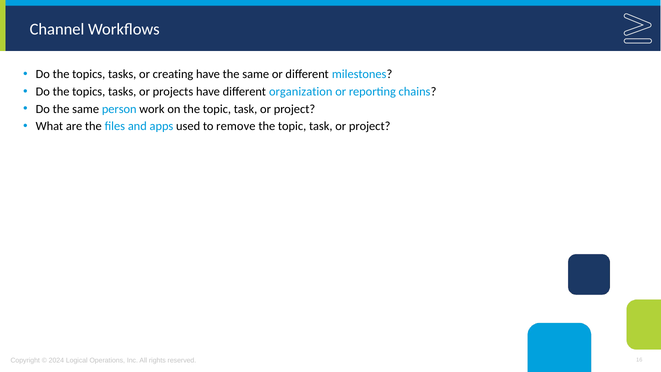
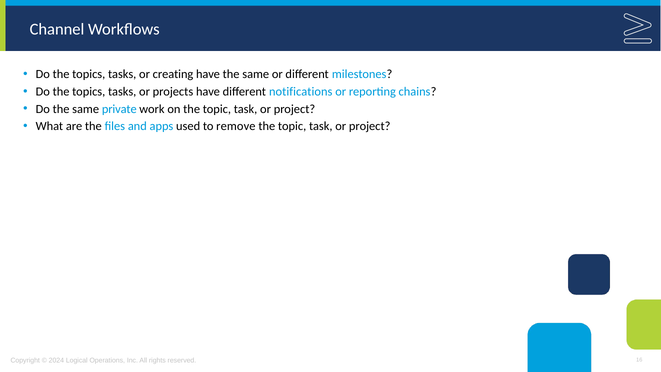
organization: organization -> notifications
person: person -> private
